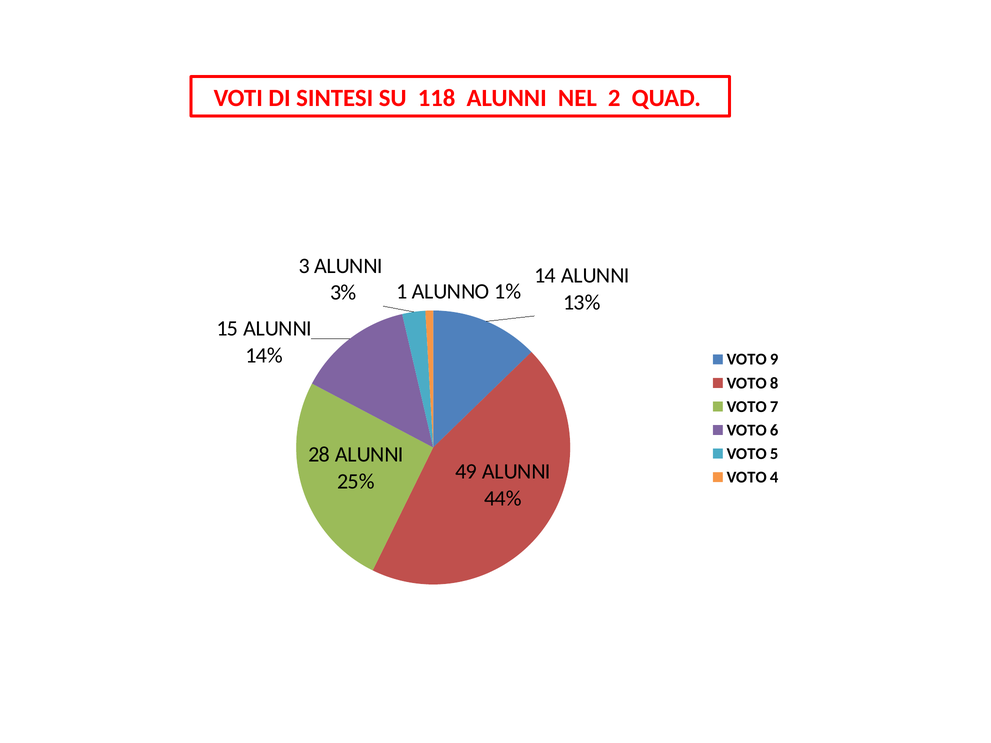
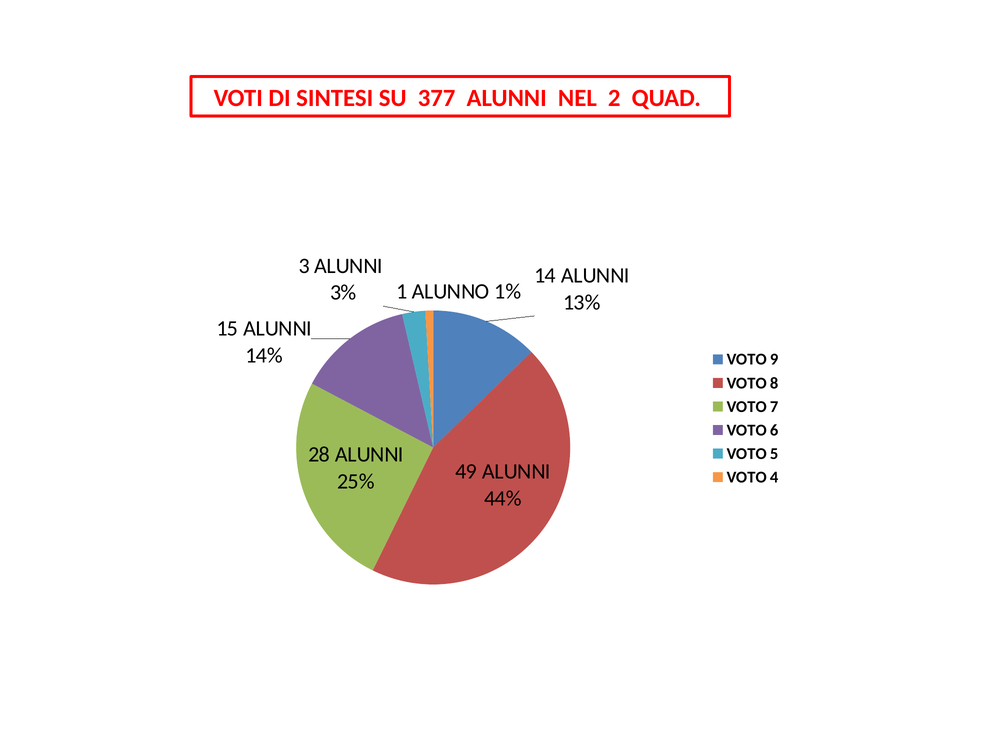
118: 118 -> 377
